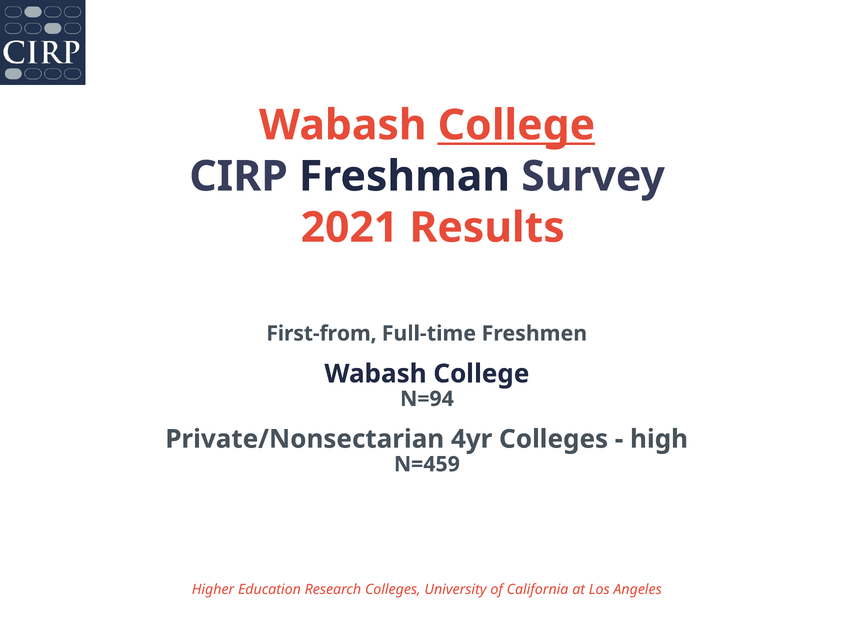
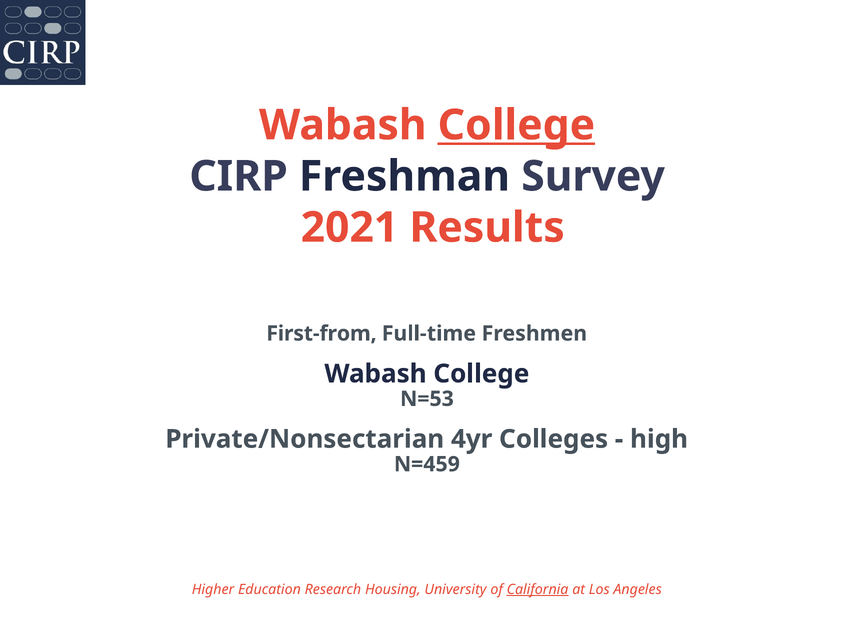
N=94: N=94 -> N=53
Research Colleges: Colleges -> Housing
California underline: none -> present
